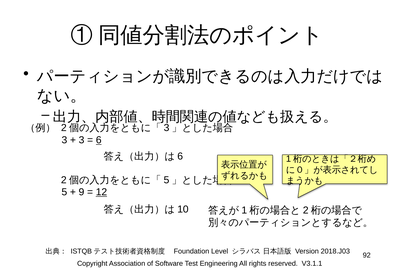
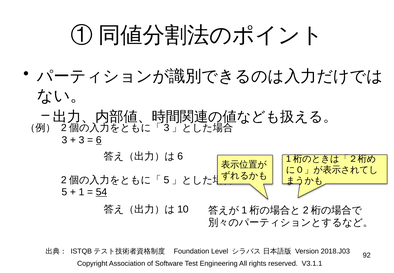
9: 9 -> 1
12: 12 -> 54
